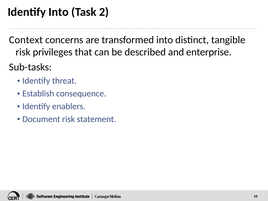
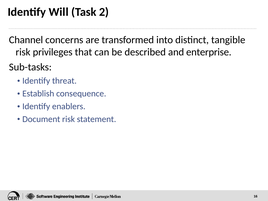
Identify Into: Into -> Will
Context: Context -> Channel
